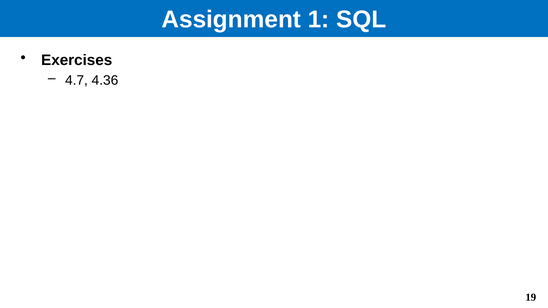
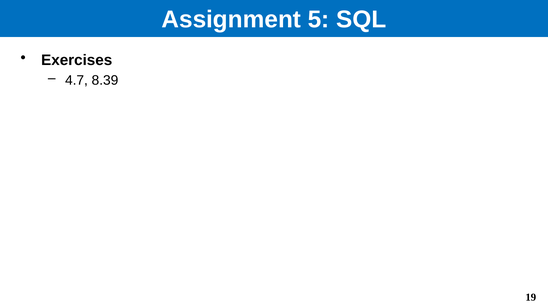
1: 1 -> 5
4.36: 4.36 -> 8.39
